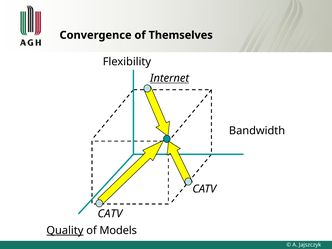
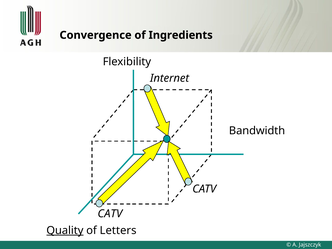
Themselves: Themselves -> Ingredients
Internet underline: present -> none
Models: Models -> Letters
